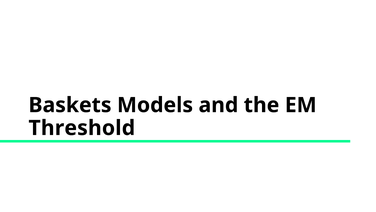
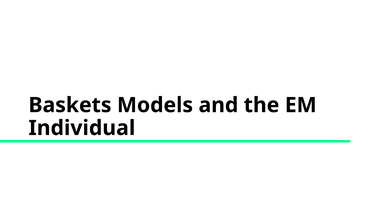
Threshold: Threshold -> Individual
